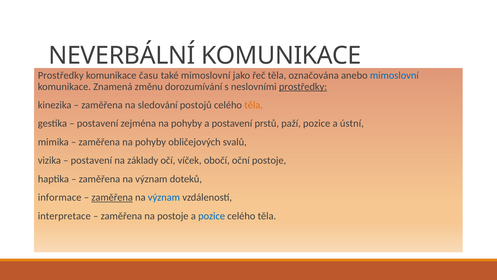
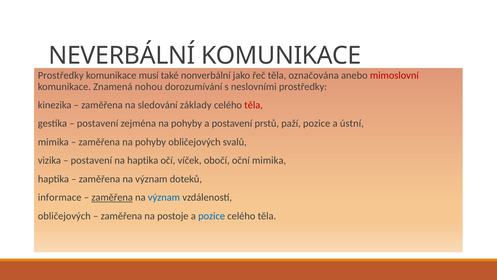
času: času -> musí
také mimoslovní: mimoslovní -> nonverbální
mimoslovní at (394, 75) colour: blue -> red
změnu: změnu -> nohou
prostředky at (303, 86) underline: present -> none
postojů: postojů -> základy
těla at (254, 105) colour: orange -> red
na základy: základy -> haptika
oční postoje: postoje -> mimika
interpretace at (64, 216): interpretace -> obličejových
